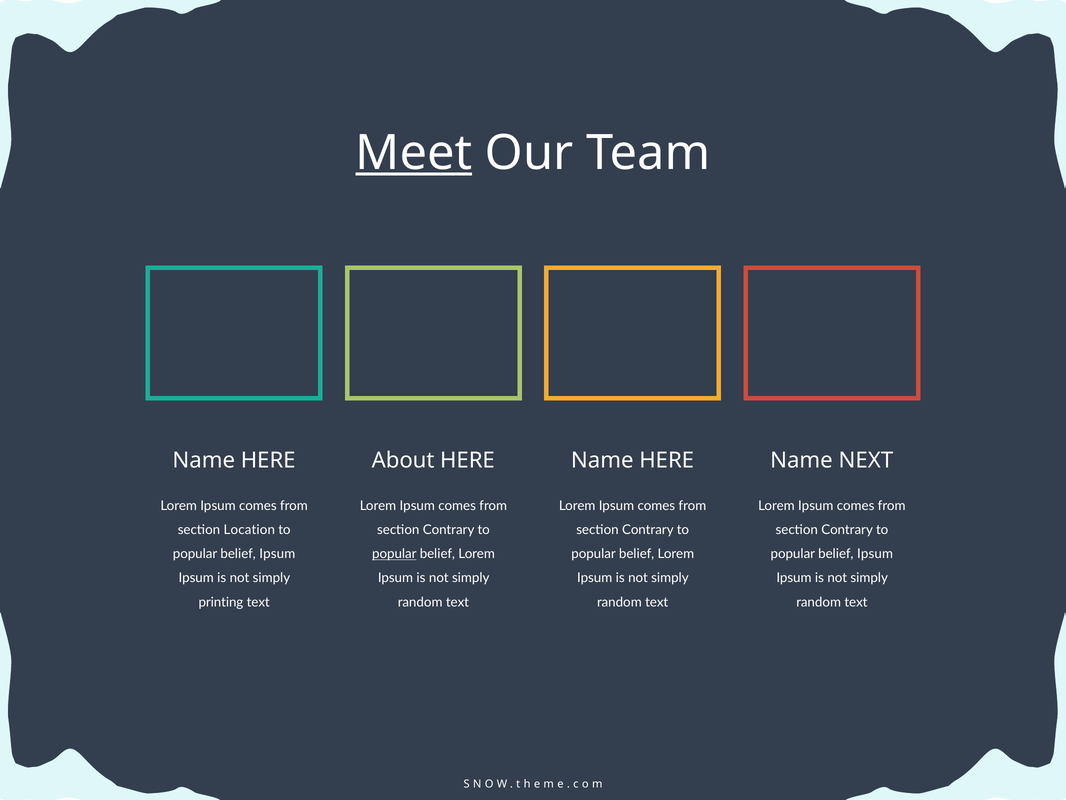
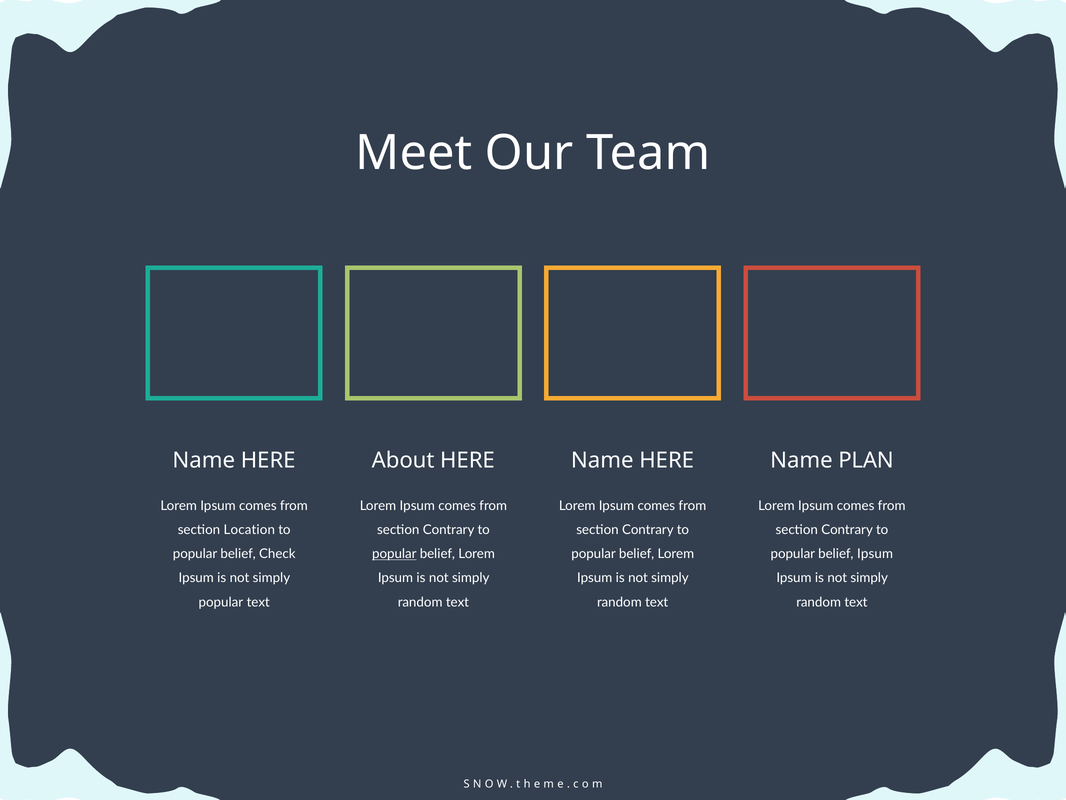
Meet underline: present -> none
NEXT: NEXT -> PLAN
Ipsum at (277, 554): Ipsum -> Check
printing at (221, 602): printing -> popular
